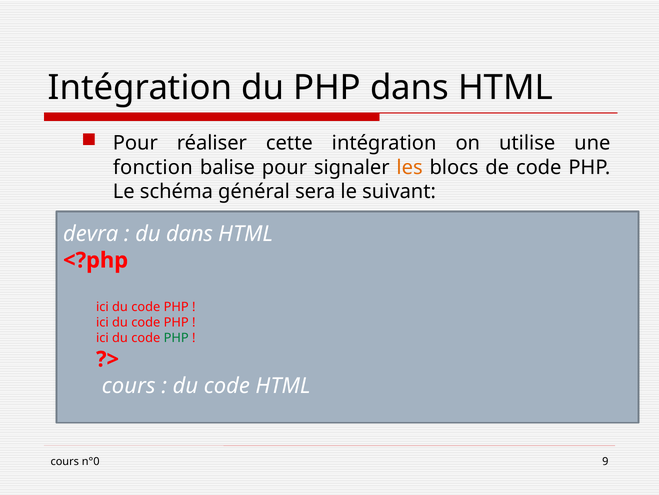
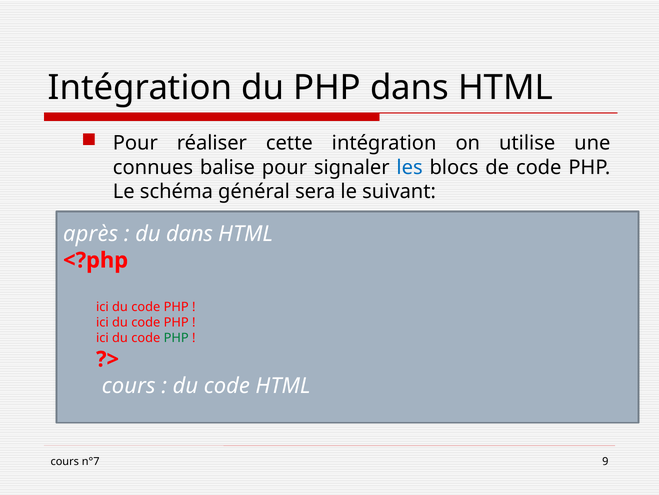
fonction: fonction -> connues
les colour: orange -> blue
devra: devra -> après
n°0: n°0 -> n°7
